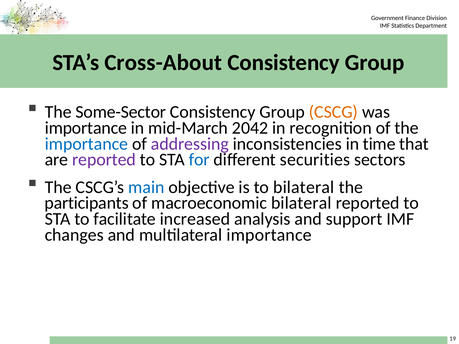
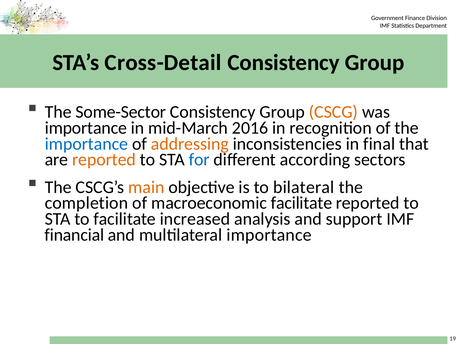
Cross-About: Cross-About -> Cross-Detail
2042: 2042 -> 2016
addressing colour: purple -> orange
time: time -> final
reported at (104, 160) colour: purple -> orange
securities: securities -> according
main colour: blue -> orange
participants: participants -> completion
macroeconomic bilateral: bilateral -> facilitate
changes: changes -> financial
